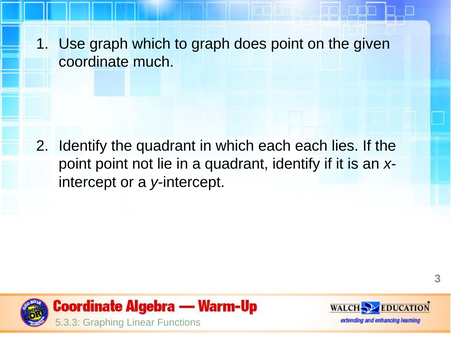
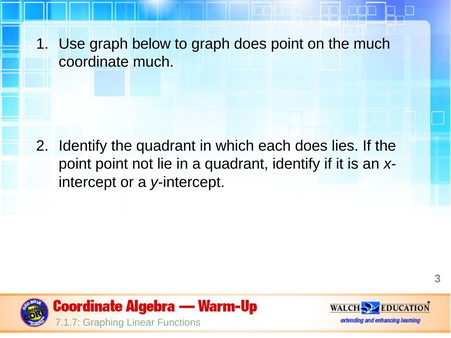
graph which: which -> below
the given: given -> much
each each: each -> does
5.3.3: 5.3.3 -> 7.1.7
